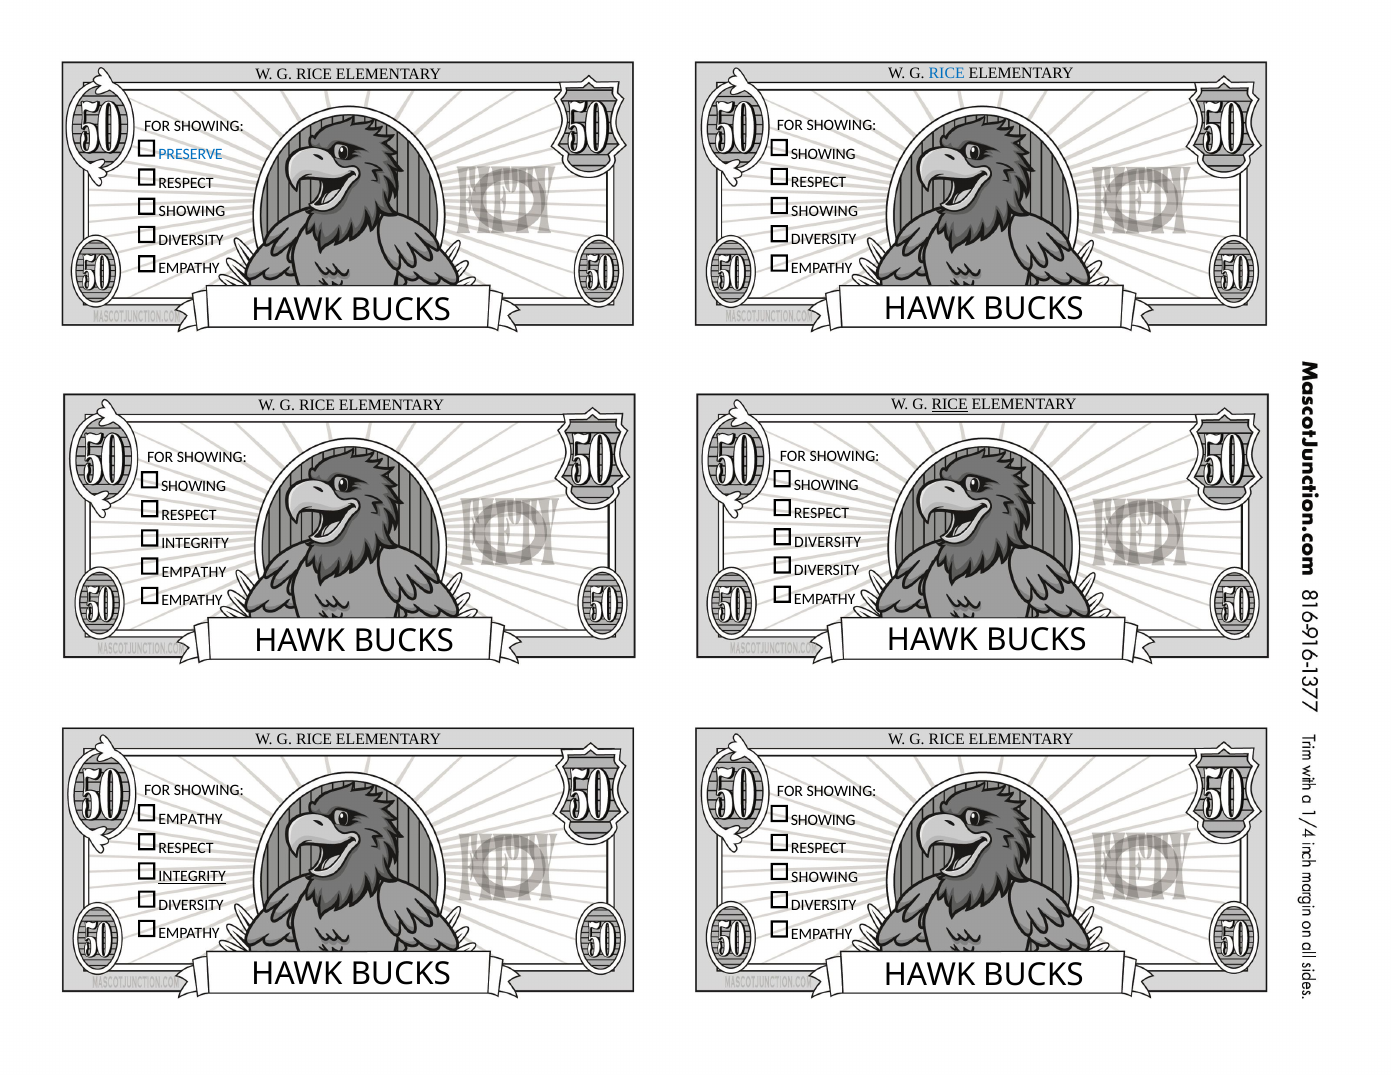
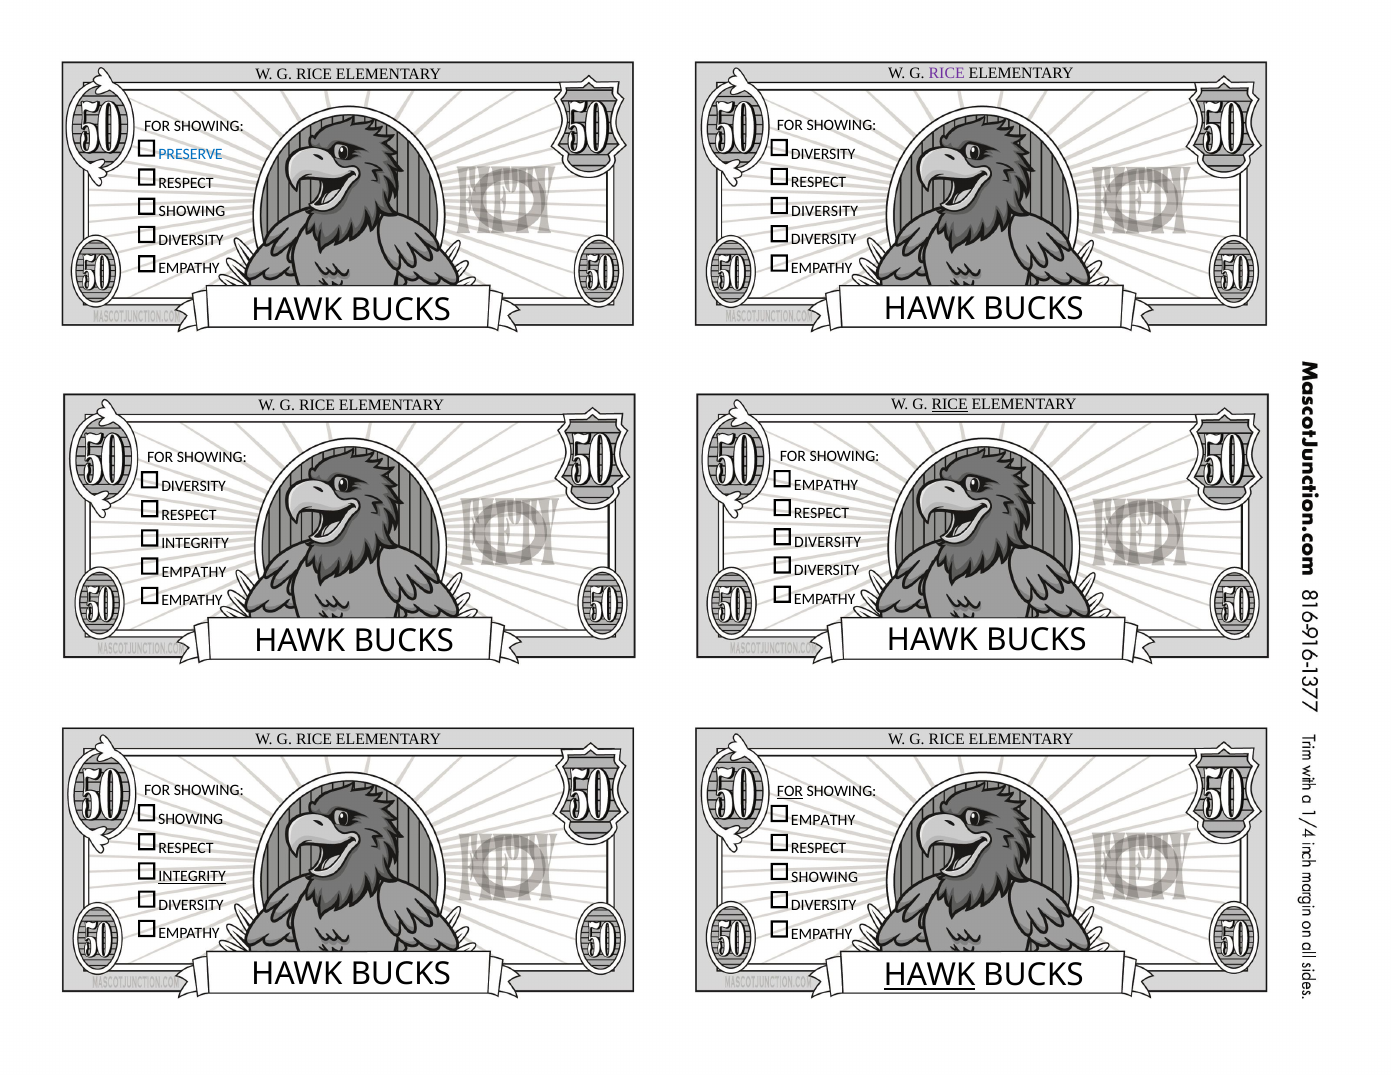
RICE at (947, 73) colour: blue -> purple
SHOWING at (823, 154): SHOWING -> DIVERSITY
SHOWING at (825, 211): SHOWING -> DIVERSITY
SHOWING at (826, 485): SHOWING -> EMPATHY
SHOWING at (194, 486): SHOWING -> DIVERSITY
FOR at (790, 791) underline: none -> present
EMPATHY at (190, 819): EMPATHY -> SHOWING
SHOWING at (823, 820): SHOWING -> EMPATHY
HAWK at (929, 975) underline: none -> present
